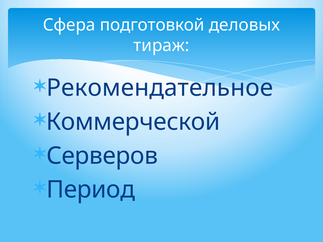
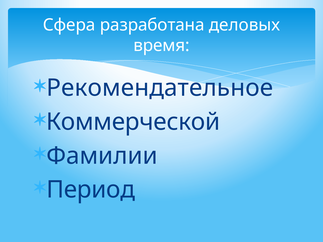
подготовкой: подготовкой -> разработана
тираж: тираж -> время
Серверов: Серверов -> Фамилии
